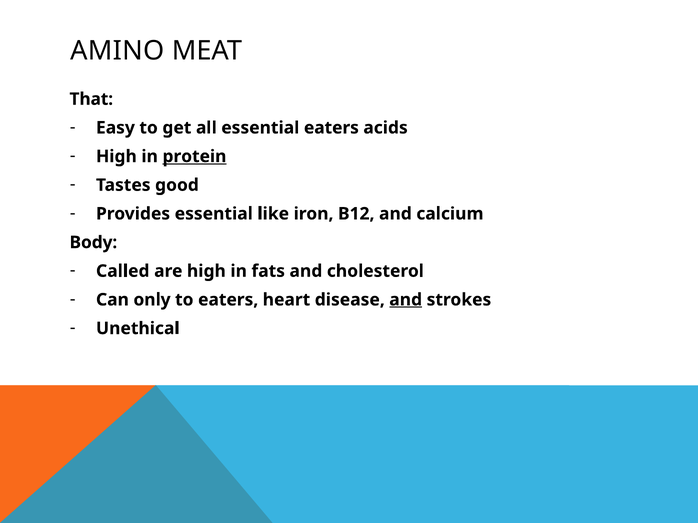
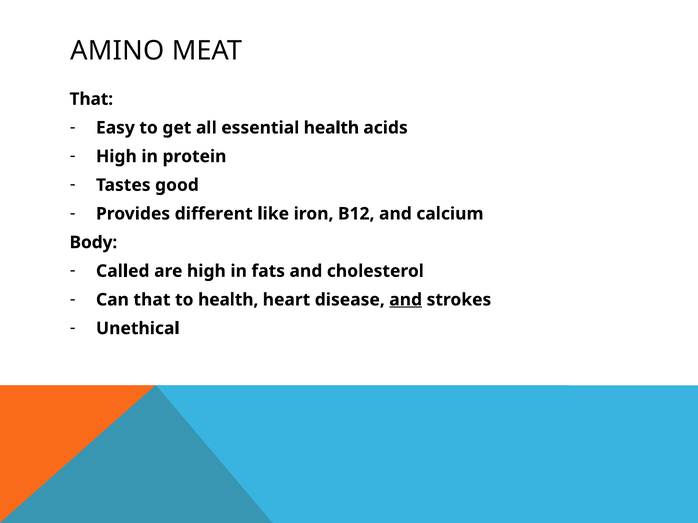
essential eaters: eaters -> health
protein underline: present -> none
Provides essential: essential -> different
Can only: only -> that
to eaters: eaters -> health
